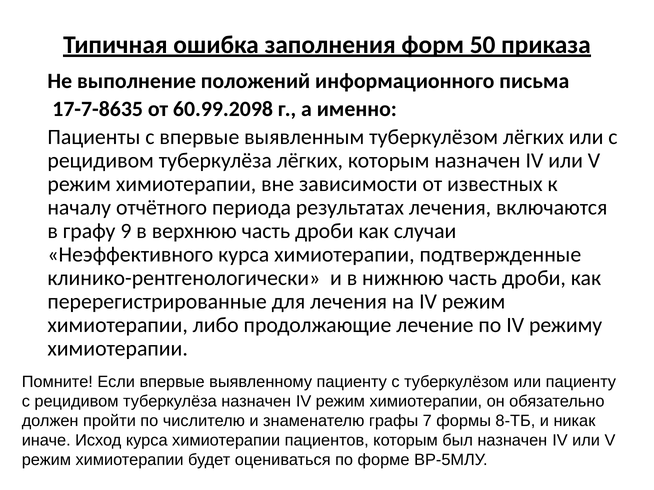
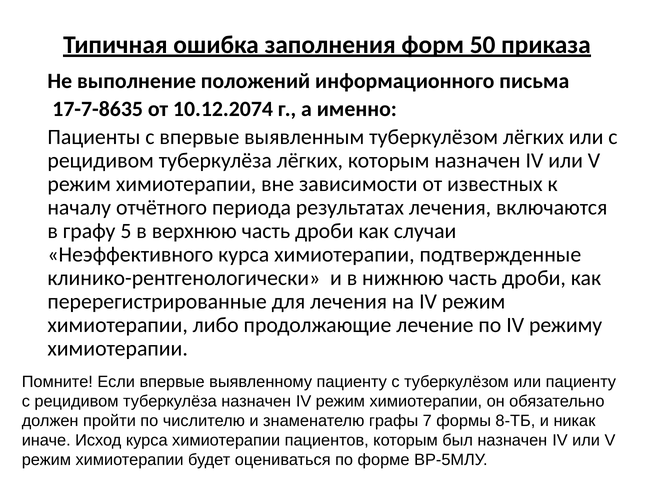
60.99.2098: 60.99.2098 -> 10.12.2074
9: 9 -> 5
